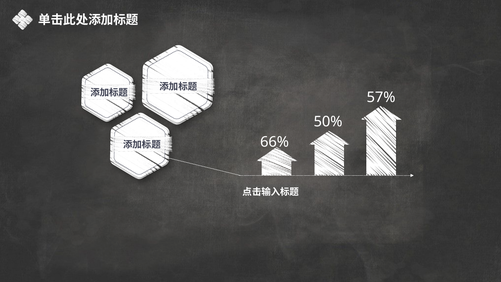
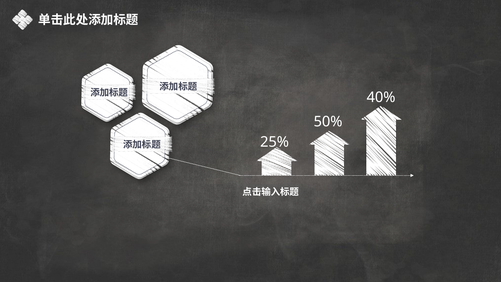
57%: 57% -> 40%
66%: 66% -> 25%
